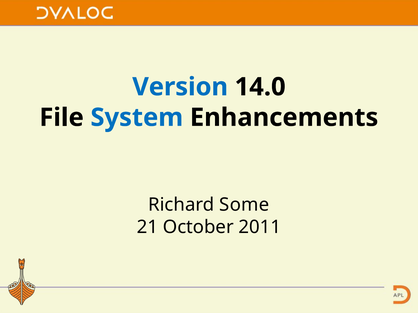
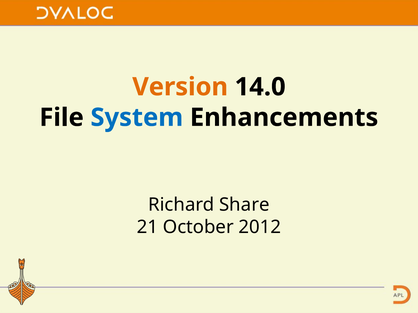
Version colour: blue -> orange
Some: Some -> Share
2011: 2011 -> 2012
